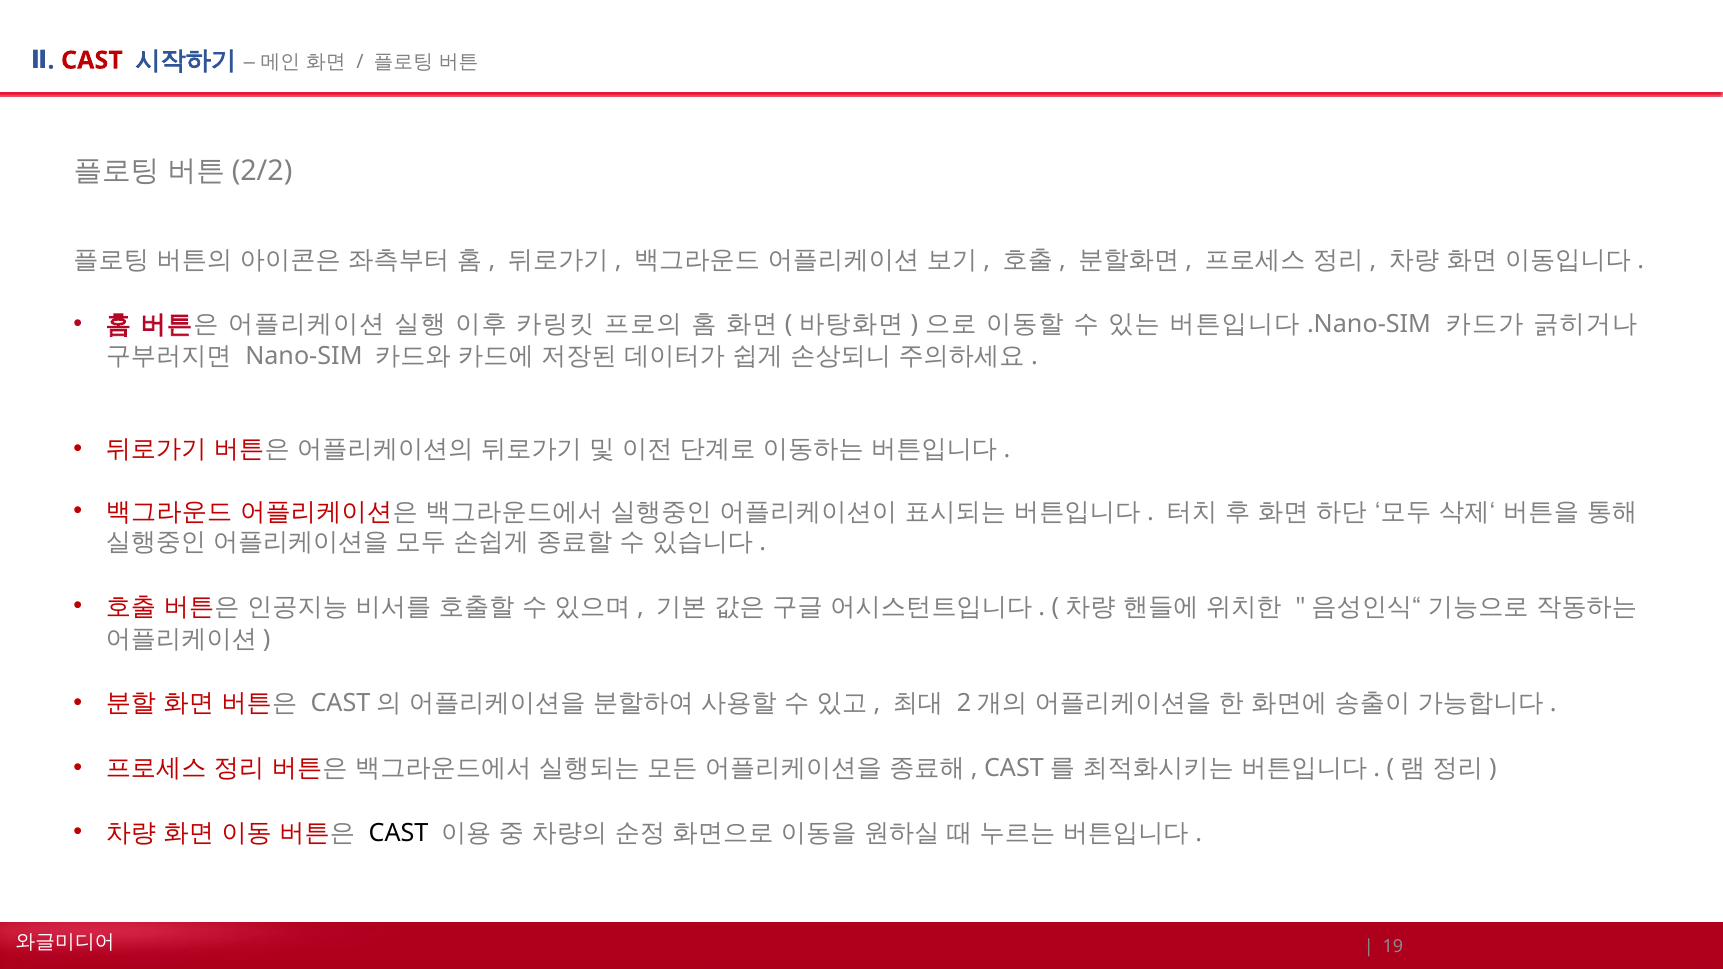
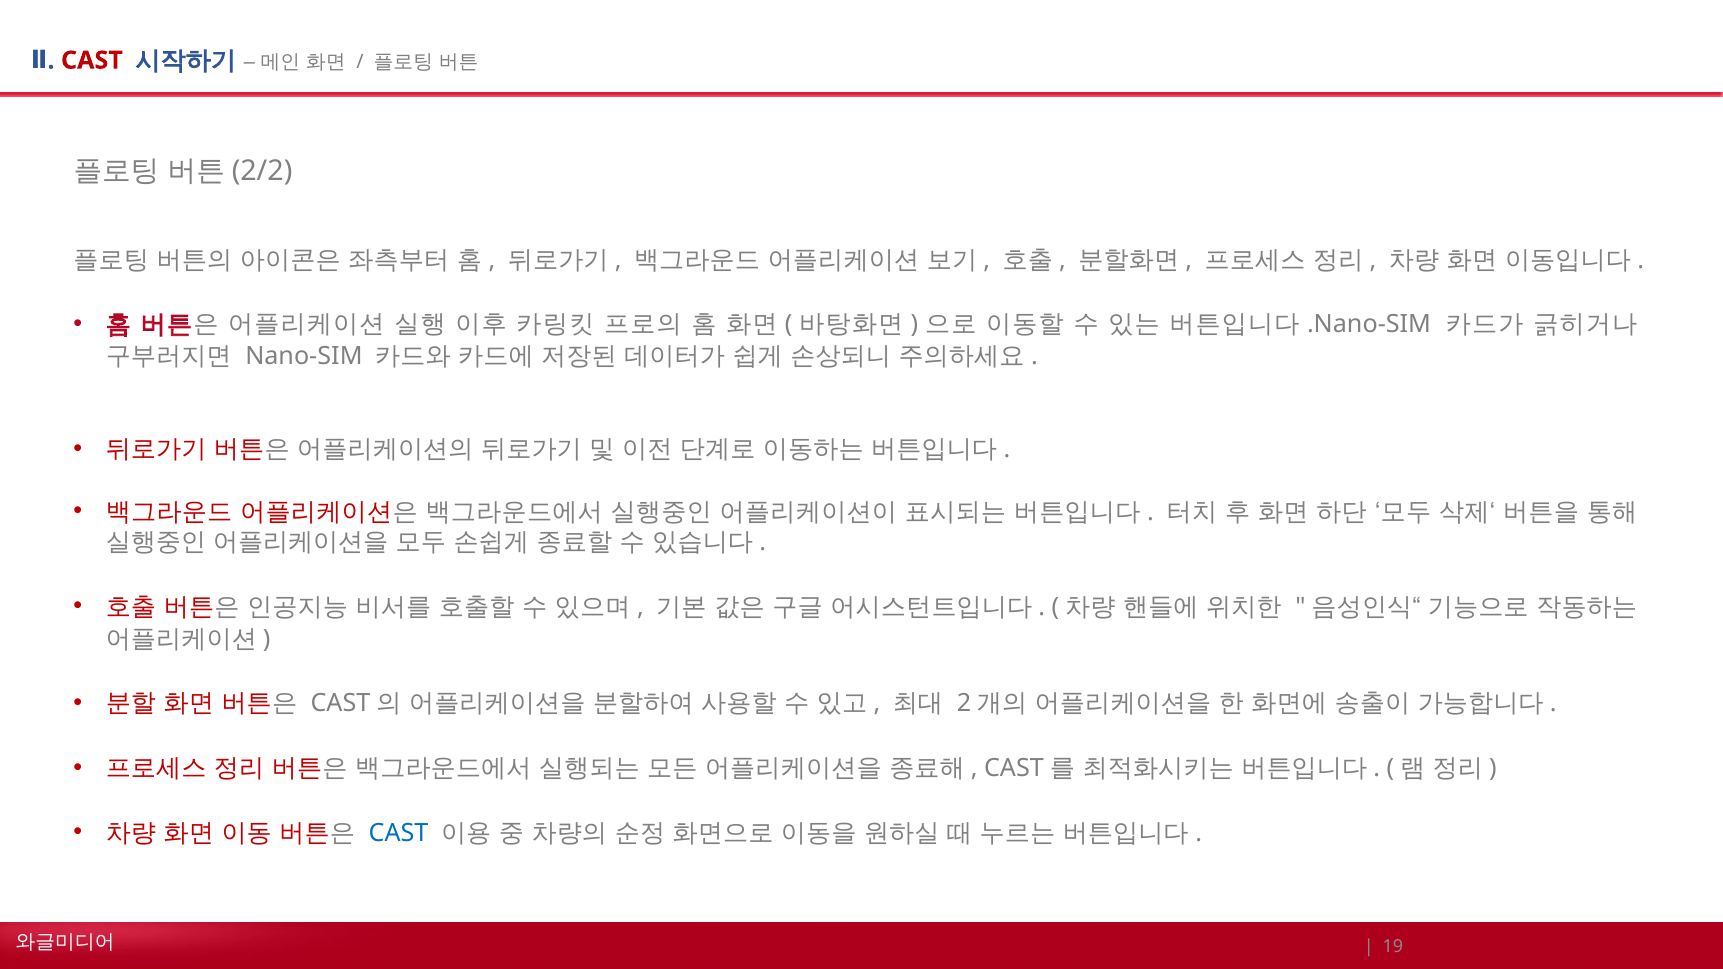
CAST at (399, 833) colour: black -> blue
